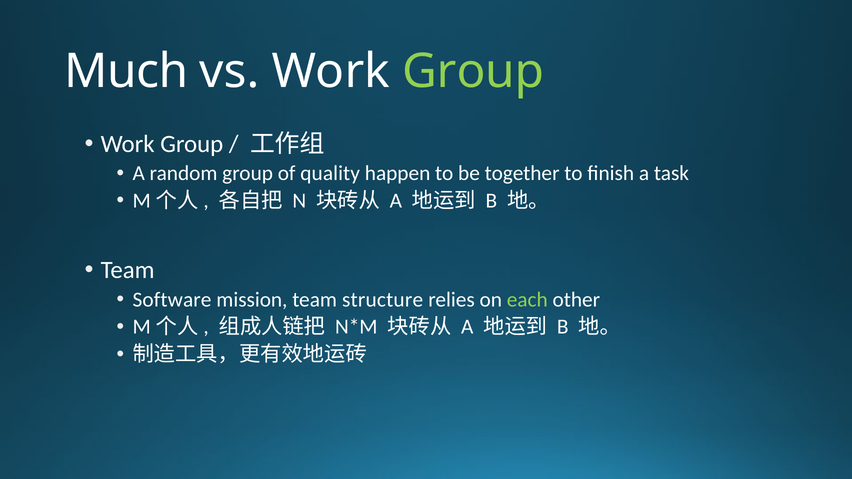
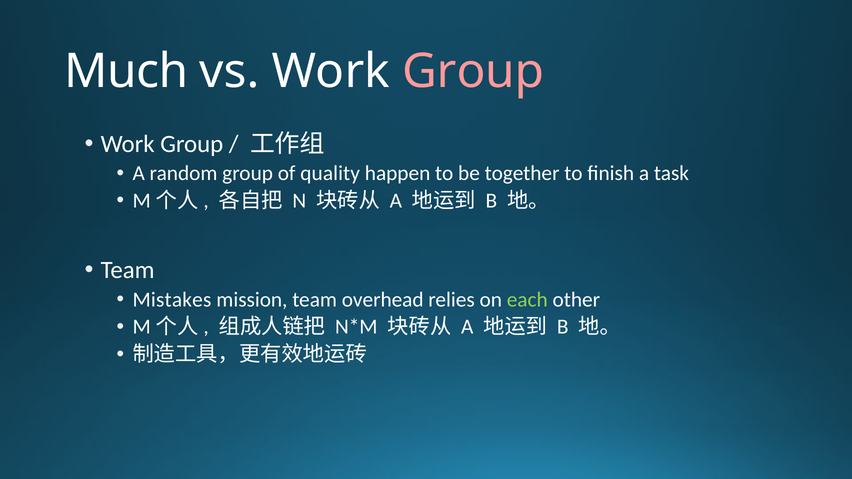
Group at (473, 72) colour: light green -> pink
Software: Software -> Mistakes
structure: structure -> overhead
